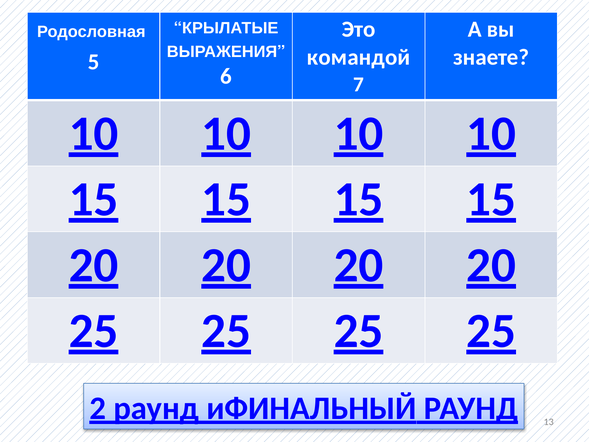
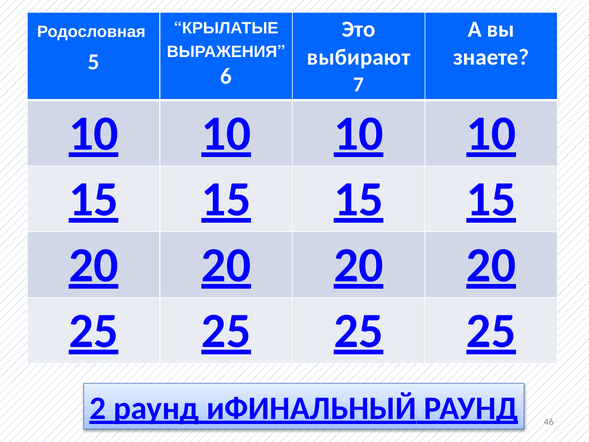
командой: командой -> выбирают
13: 13 -> 46
